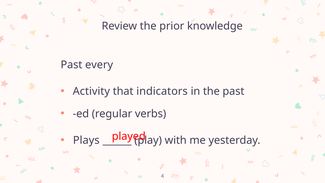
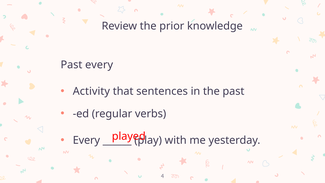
indicators: indicators -> sentences
Plays at (86, 140): Plays -> Every
